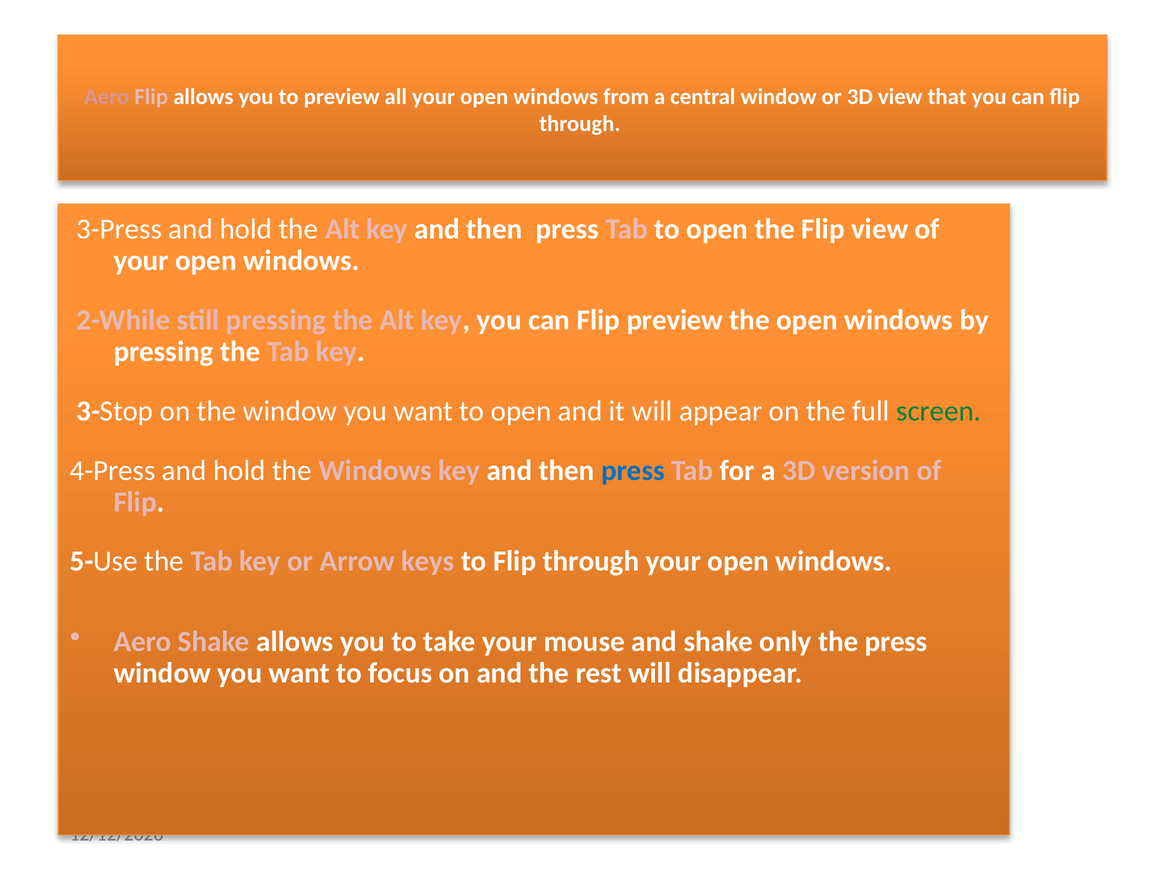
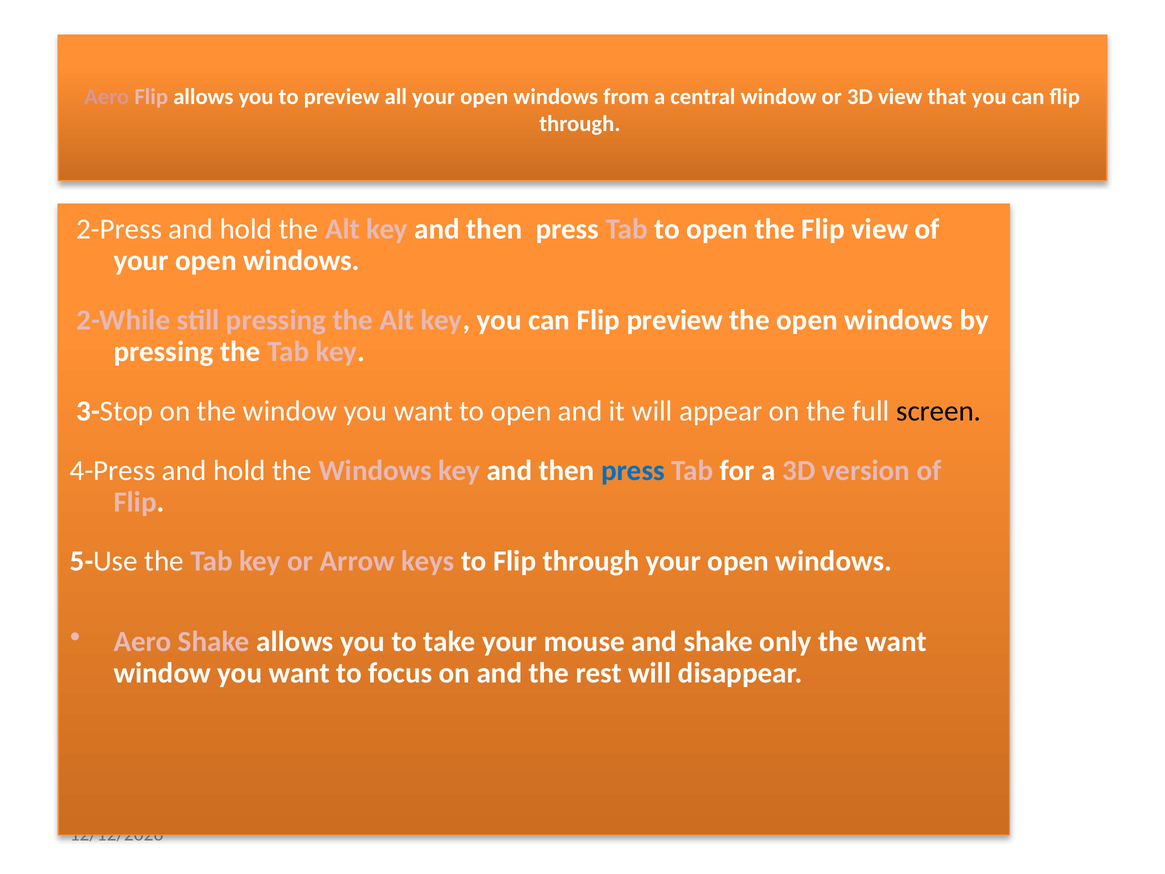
3-Press: 3-Press -> 2-Press
screen colour: green -> black
the press: press -> want
